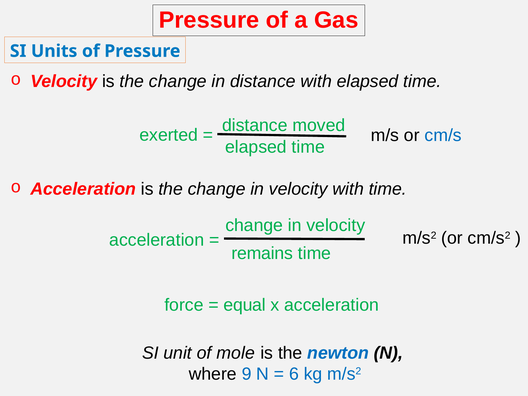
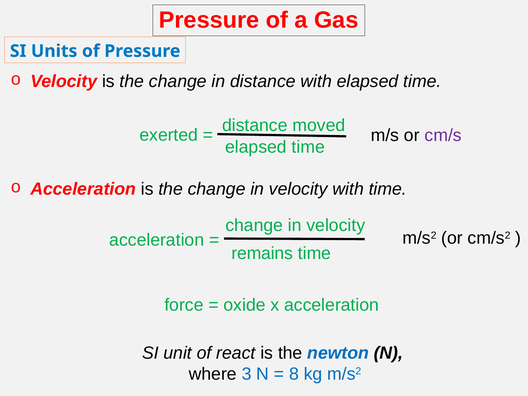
cm/s colour: blue -> purple
equal: equal -> oxide
mole: mole -> react
9: 9 -> 3
6: 6 -> 8
